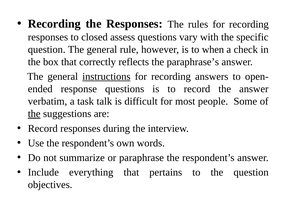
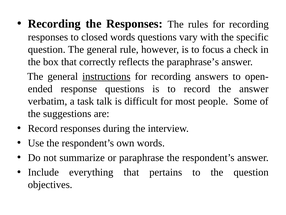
closed assess: assess -> words
when: when -> focus
the at (34, 113) underline: present -> none
